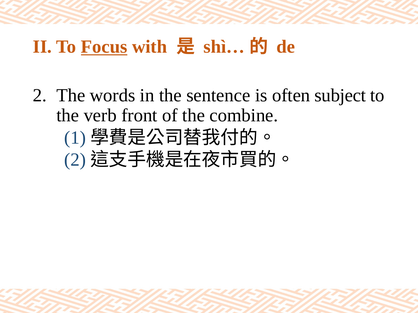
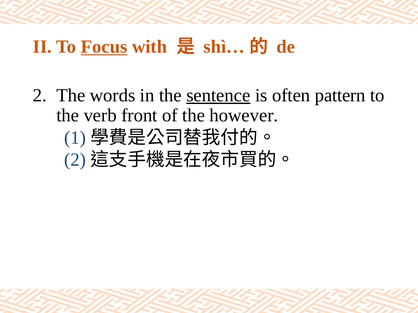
sentence underline: none -> present
subject: subject -> pattern
combine: combine -> however
